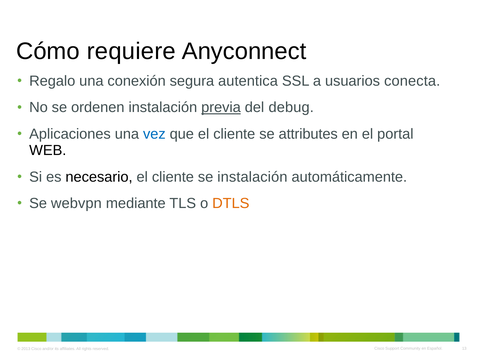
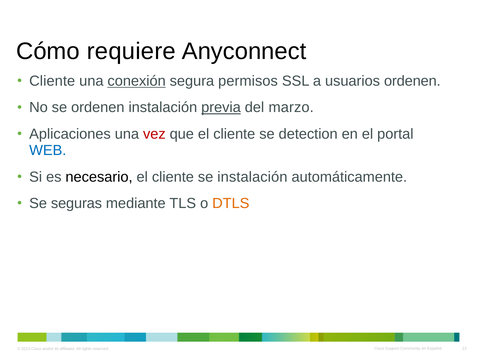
Regalo at (52, 81): Regalo -> Cliente
conexión underline: none -> present
autentica: autentica -> permisos
usuarios conecta: conecta -> ordenen
debug: debug -> marzo
vez colour: blue -> red
attributes: attributes -> detection
WEB colour: black -> blue
webvpn: webvpn -> seguras
